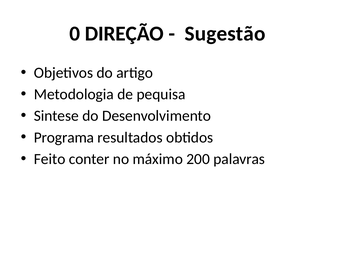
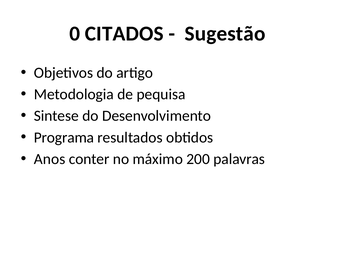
DIREÇÃO: DIREÇÃO -> CITADOS
Feito: Feito -> Anos
